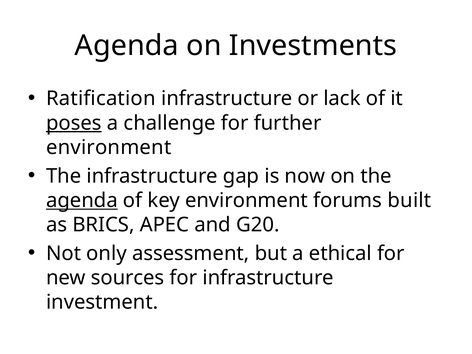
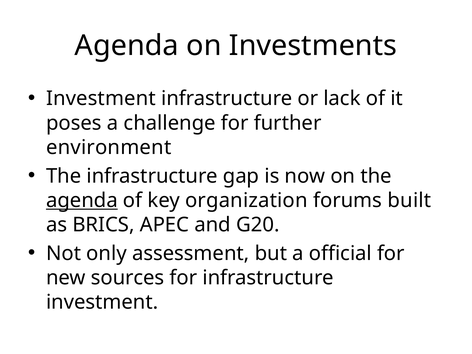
Ratification at (101, 99): Ratification -> Investment
poses underline: present -> none
key environment: environment -> organization
ethical: ethical -> official
